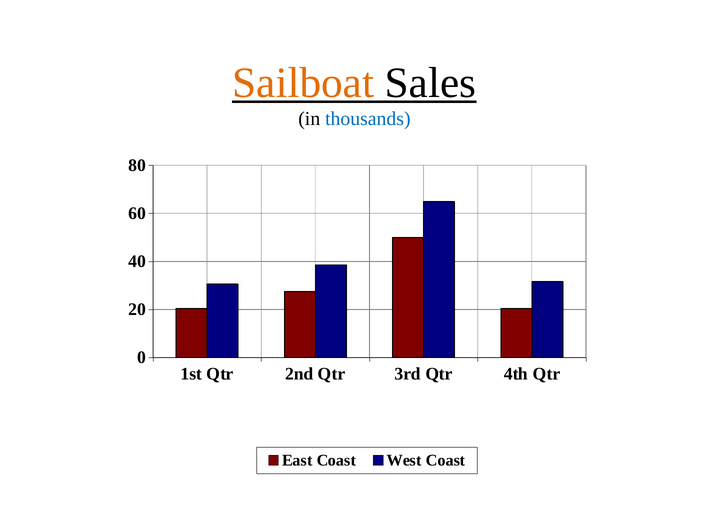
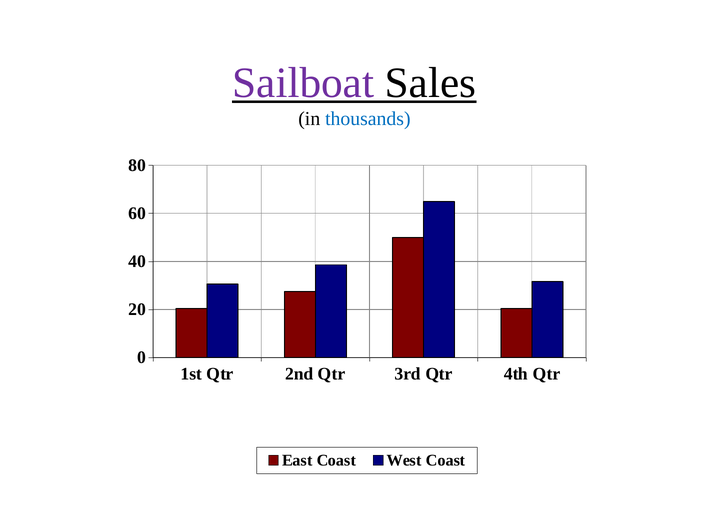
Sailboat colour: orange -> purple
